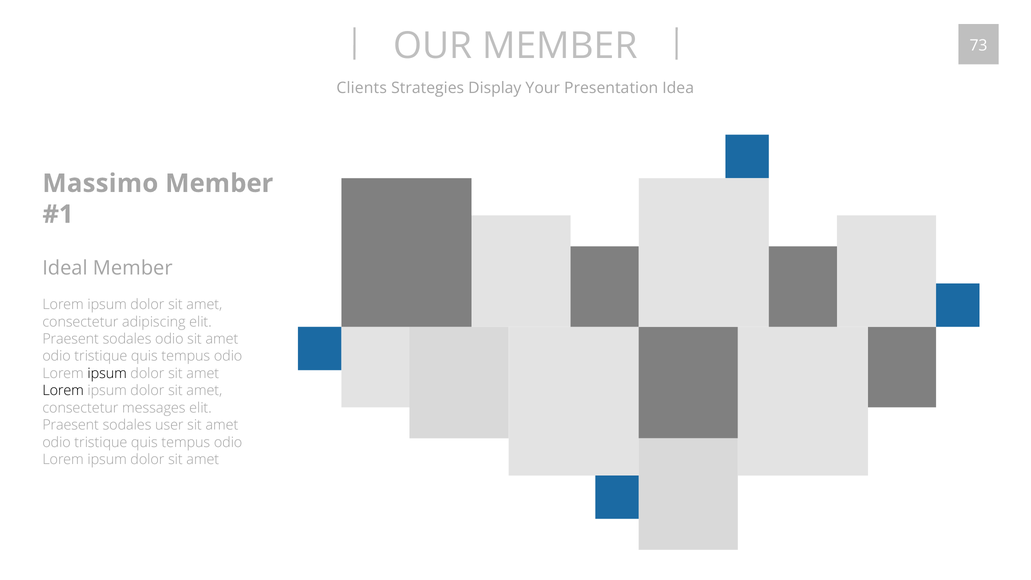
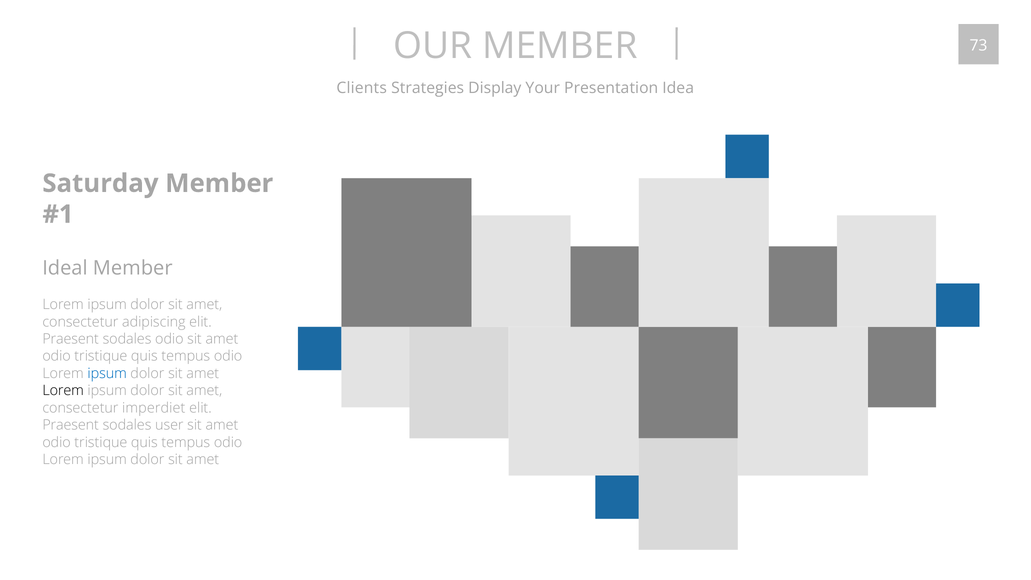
Massimo: Massimo -> Saturday
ipsum at (107, 373) colour: black -> blue
messages: messages -> imperdiet
